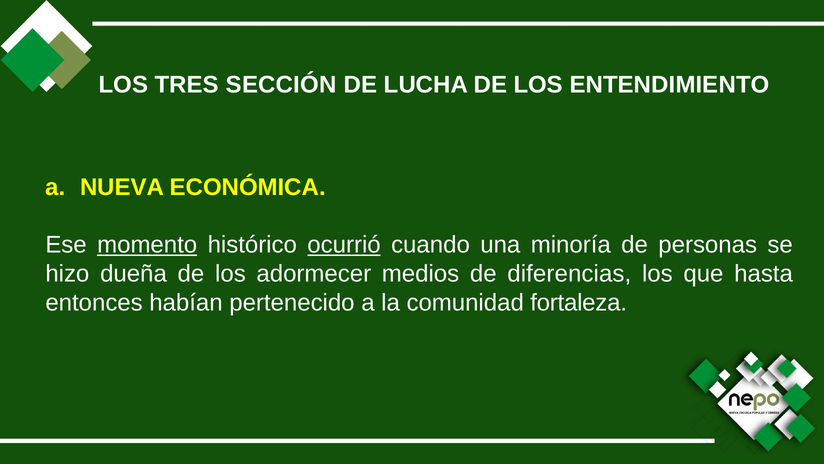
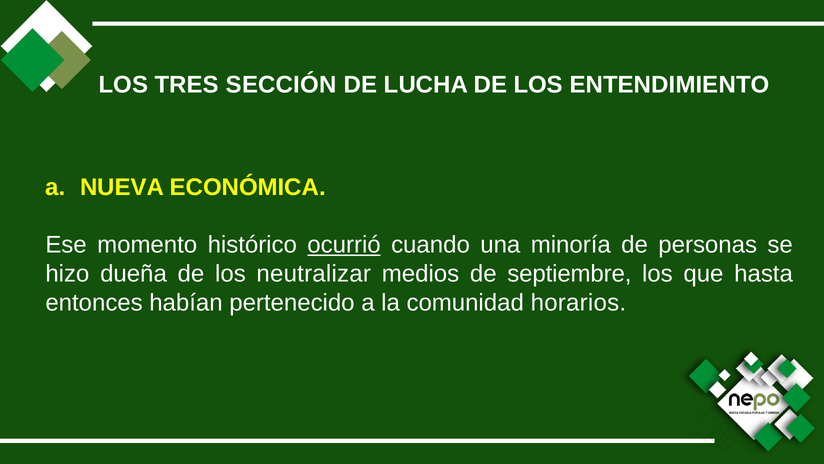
momento underline: present -> none
adormecer: adormecer -> neutralizar
diferencias: diferencias -> septiembre
fortaleza: fortaleza -> horarios
